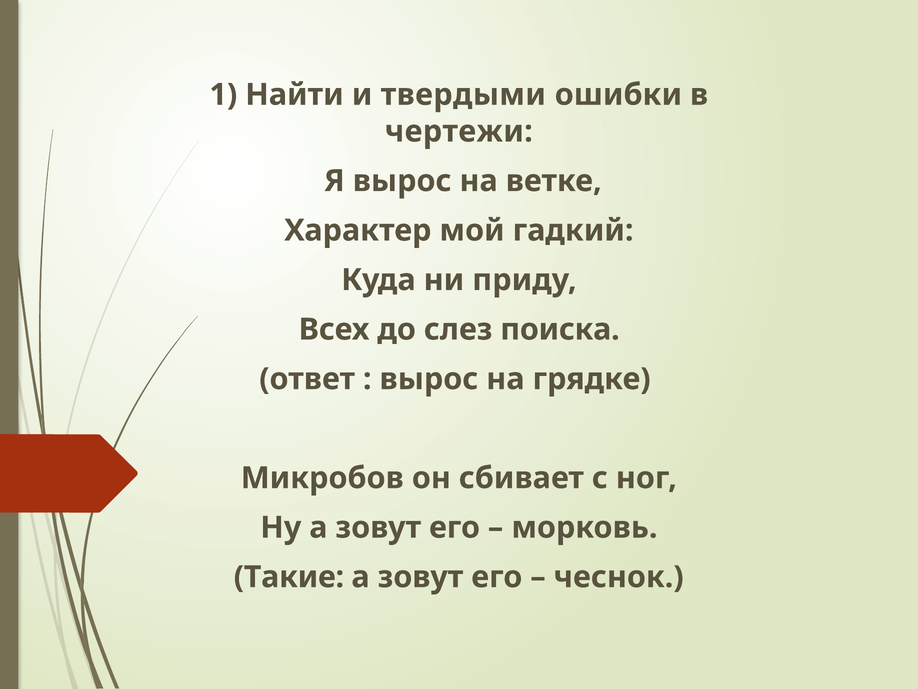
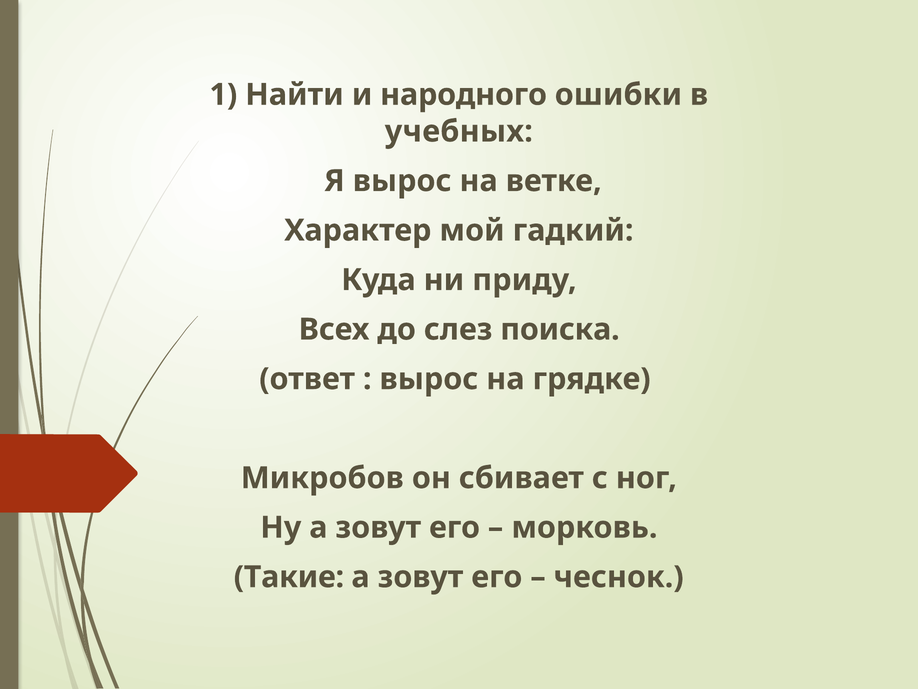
твердыми: твердыми -> народного
чертежи: чертежи -> учебных
